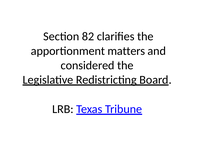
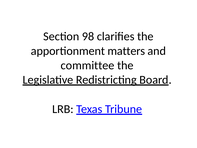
82: 82 -> 98
considered: considered -> committee
